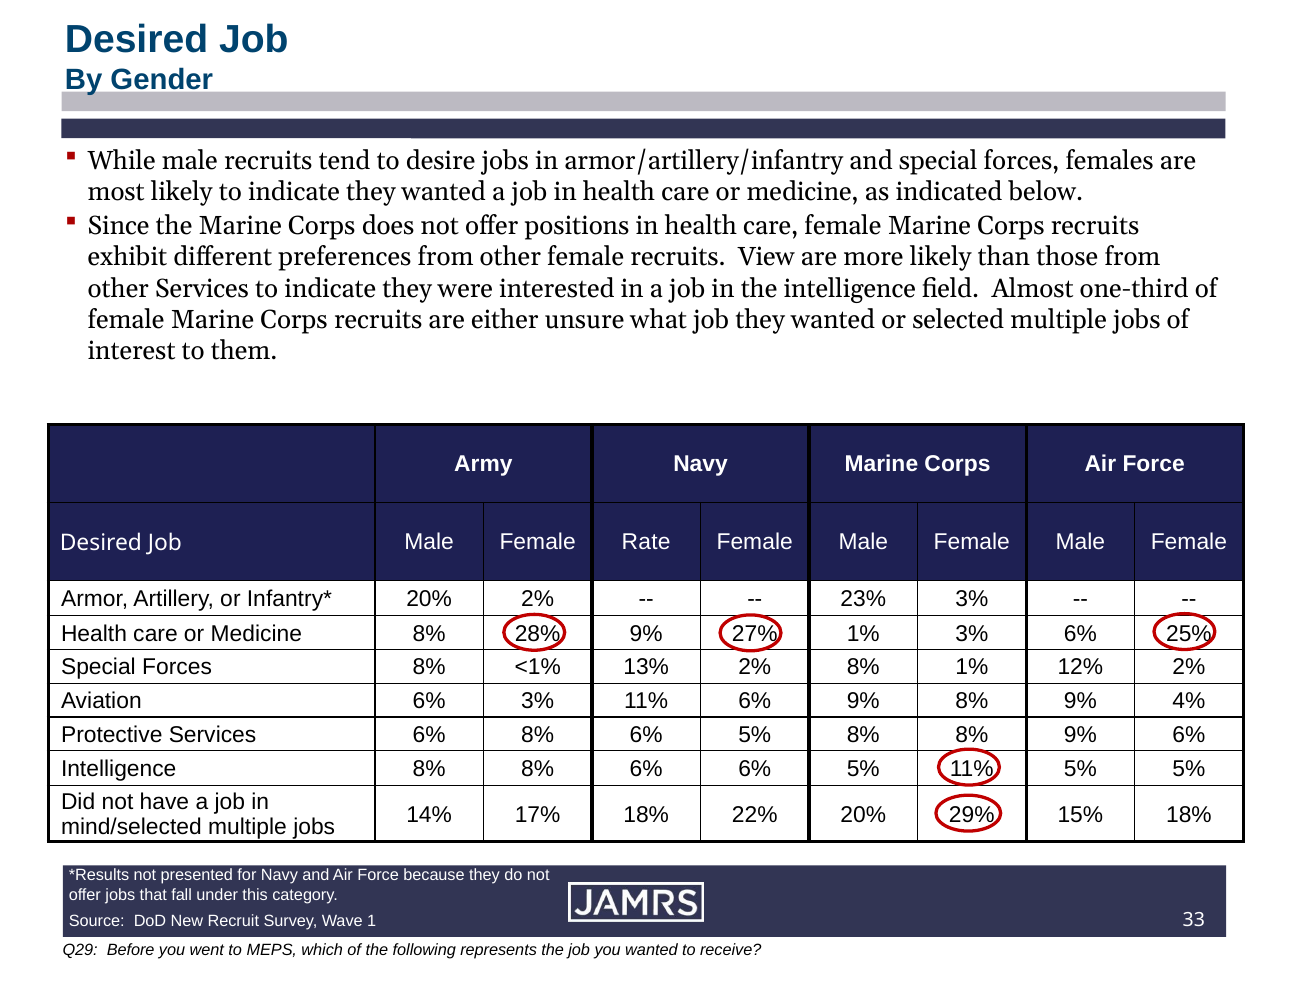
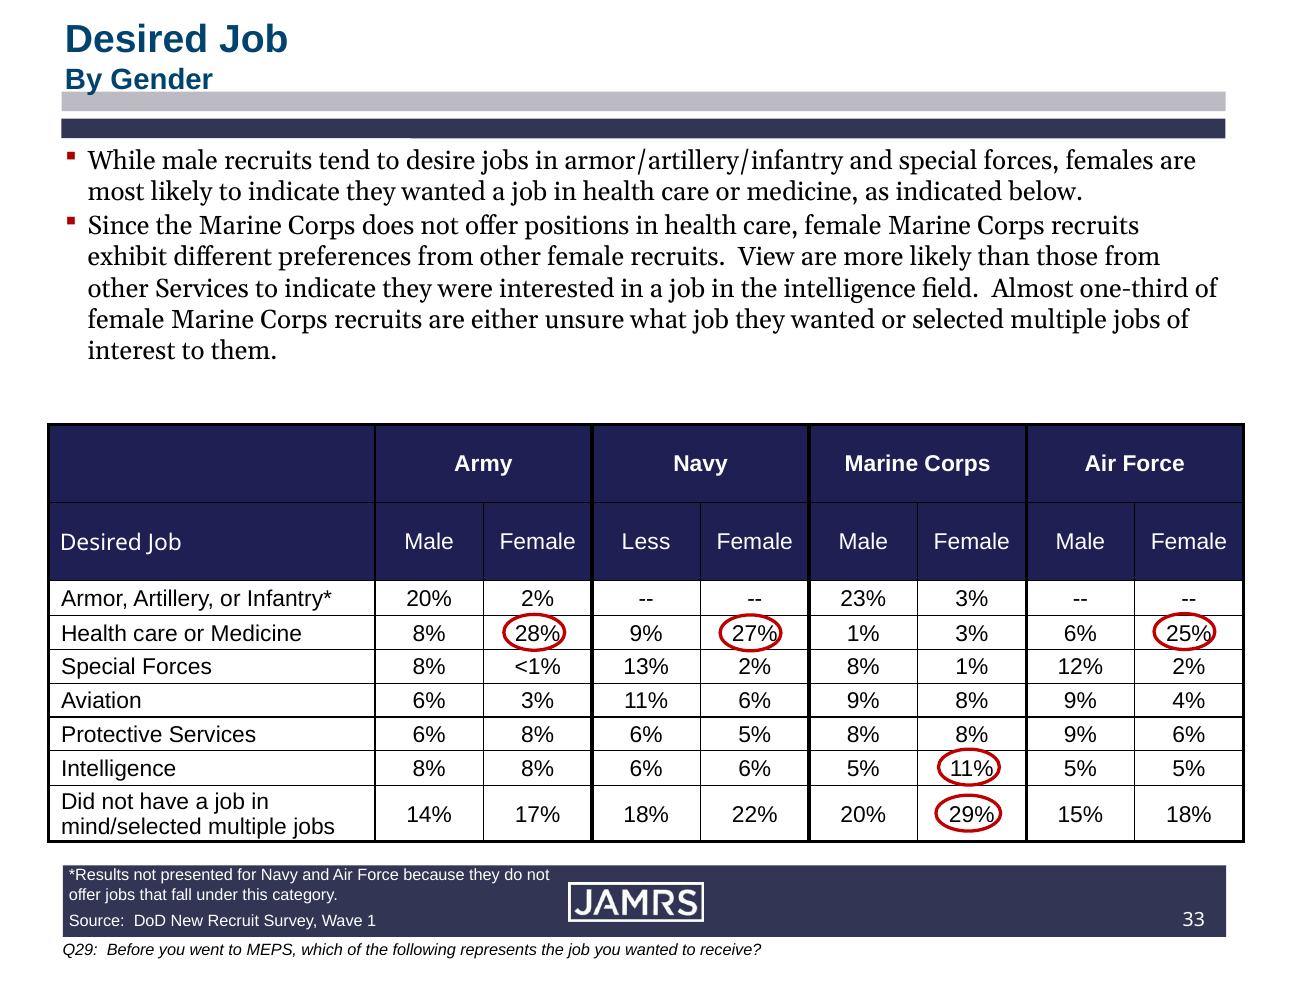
Rate: Rate -> Less
